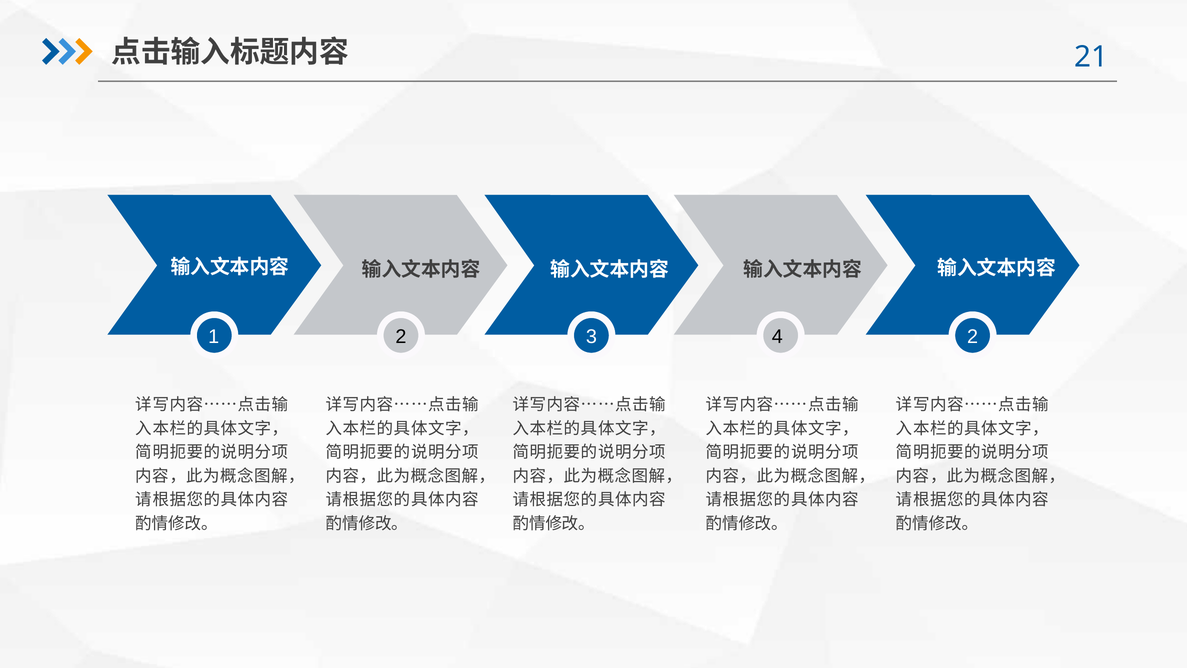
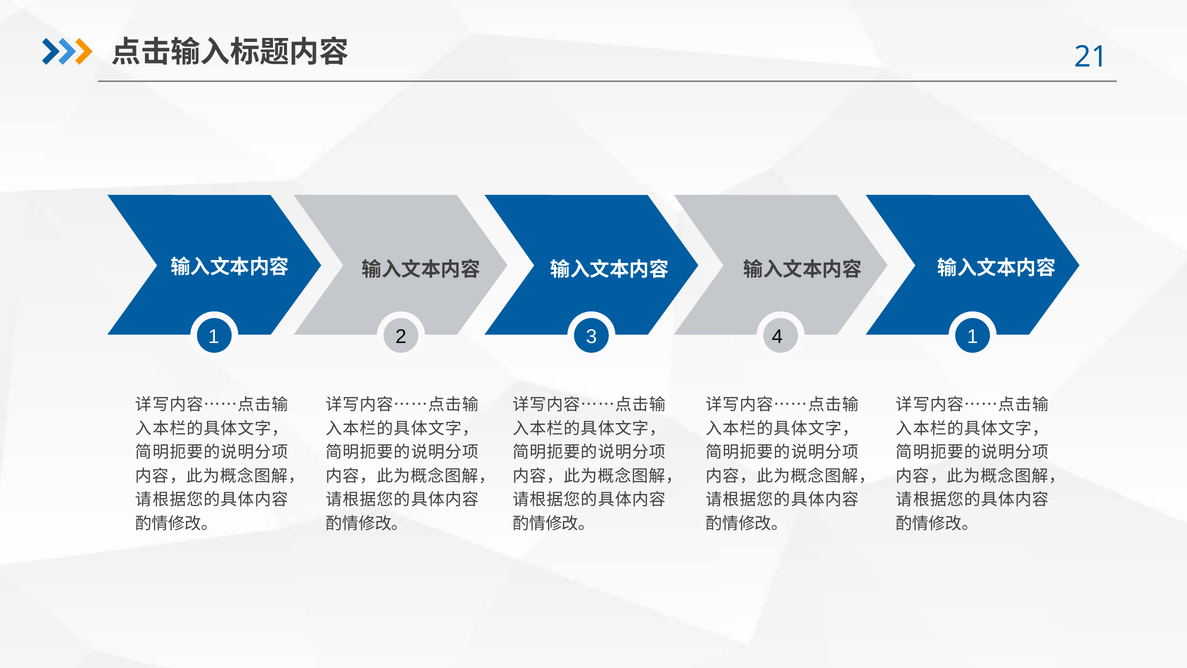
4 2: 2 -> 1
